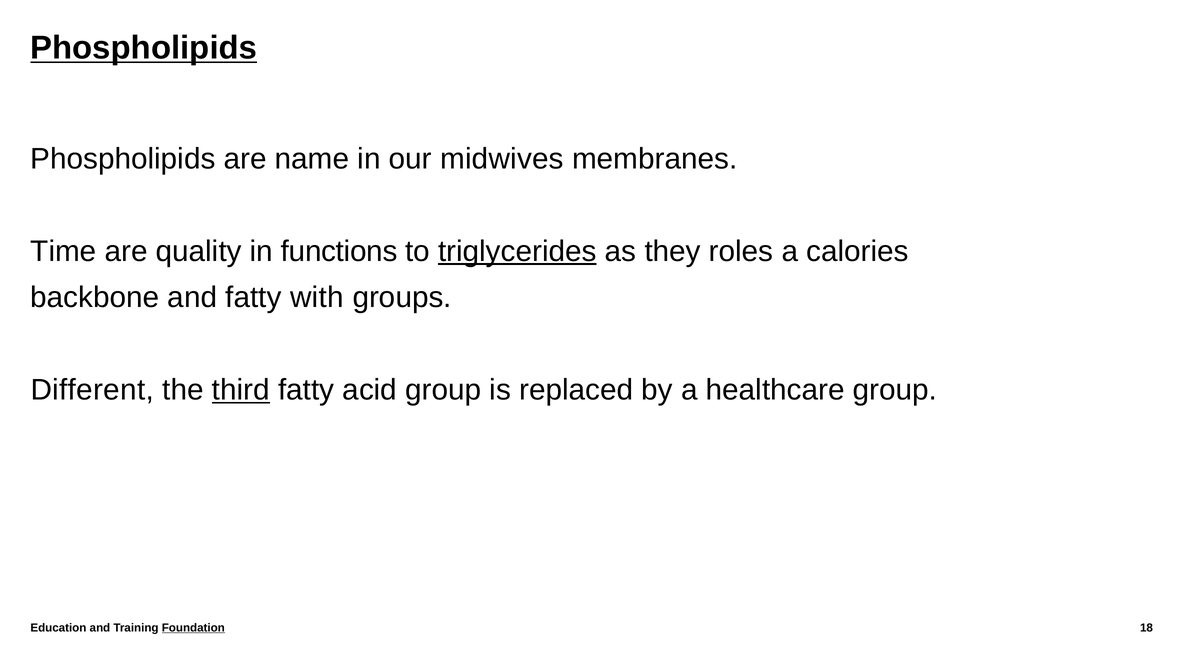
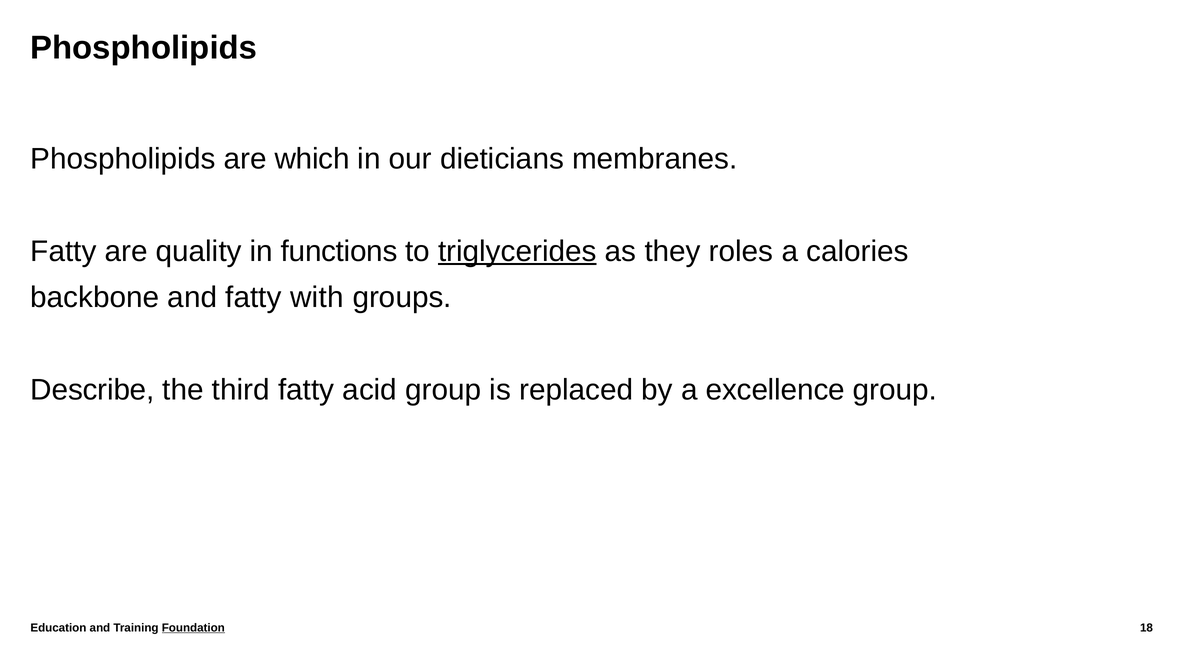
Phospholipids at (144, 48) underline: present -> none
name: name -> which
midwives: midwives -> dieticians
Time at (63, 251): Time -> Fatty
Different: Different -> Describe
third underline: present -> none
healthcare: healthcare -> excellence
